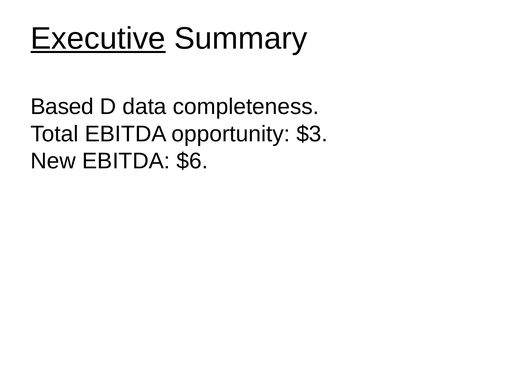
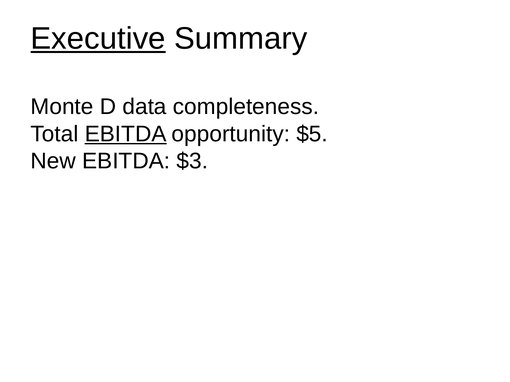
Based: Based -> Monte
EBITDA at (126, 134) underline: none -> present
$3: $3 -> $5
$6: $6 -> $3
